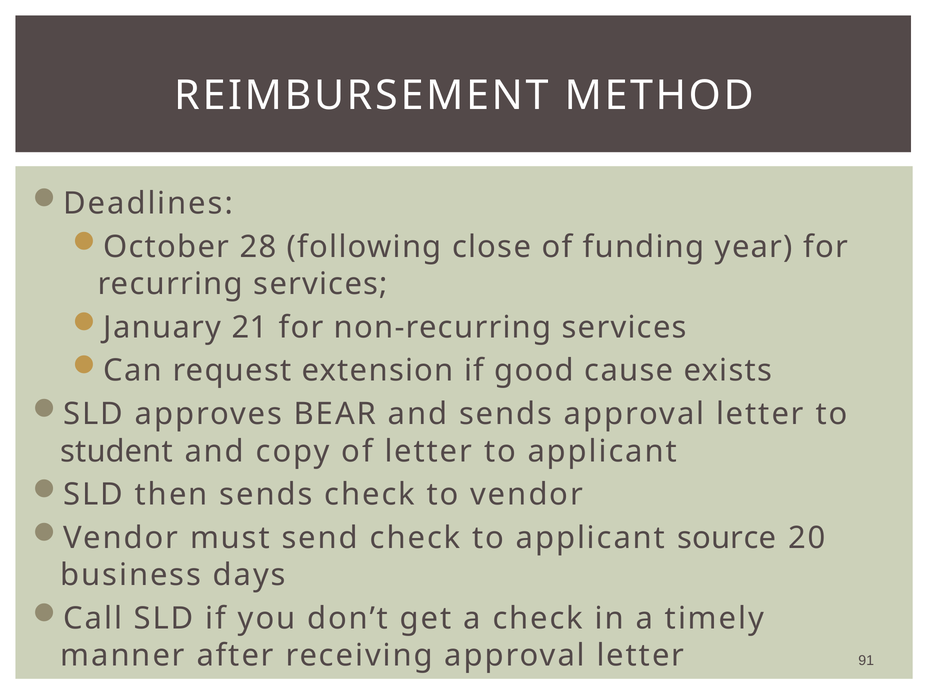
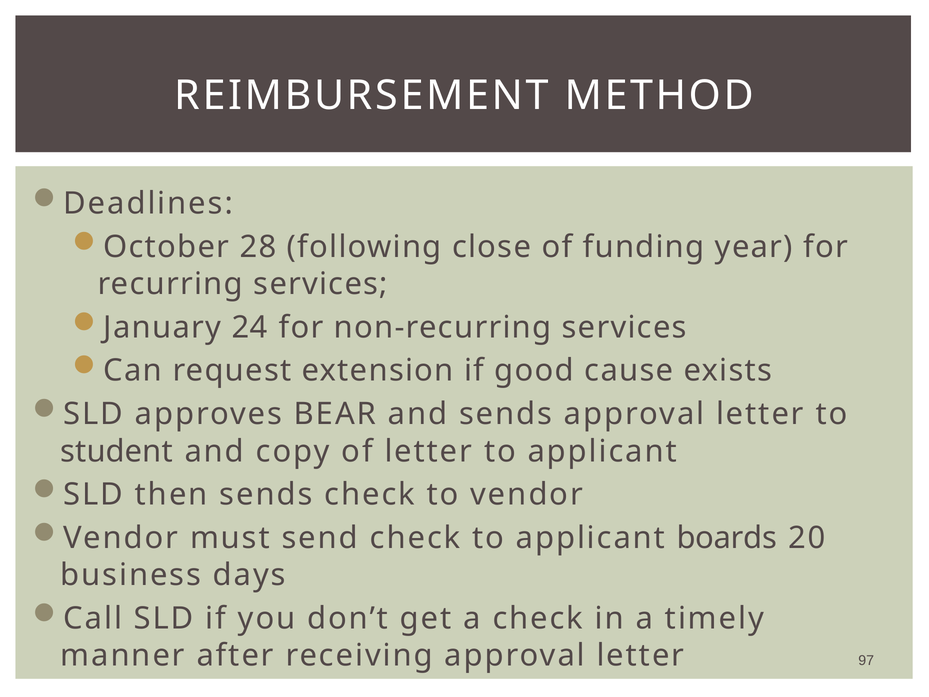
21: 21 -> 24
source: source -> boards
91: 91 -> 97
